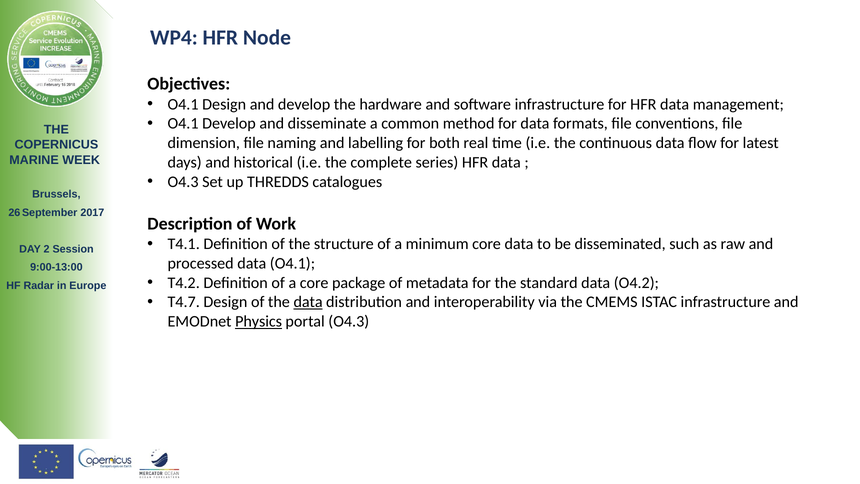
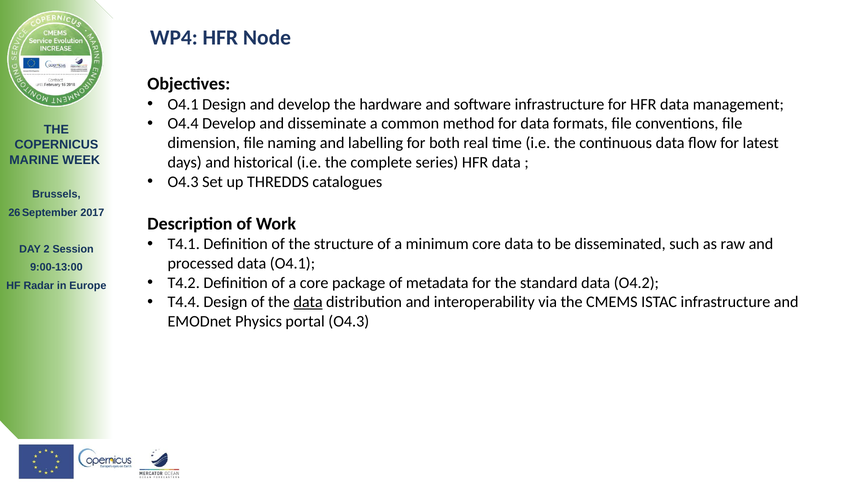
O4.1 at (183, 124): O4.1 -> O4.4
T4.7: T4.7 -> T4.4
Physics underline: present -> none
